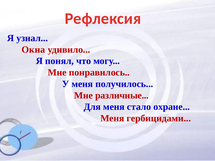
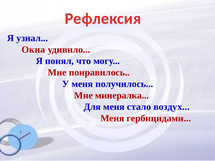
различные: различные -> минералка
охране: охране -> воздух
